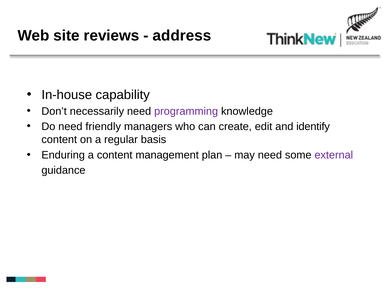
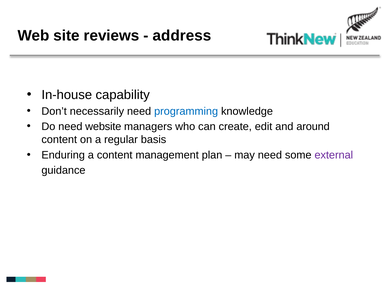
programming colour: purple -> blue
friendly: friendly -> website
identify: identify -> around
